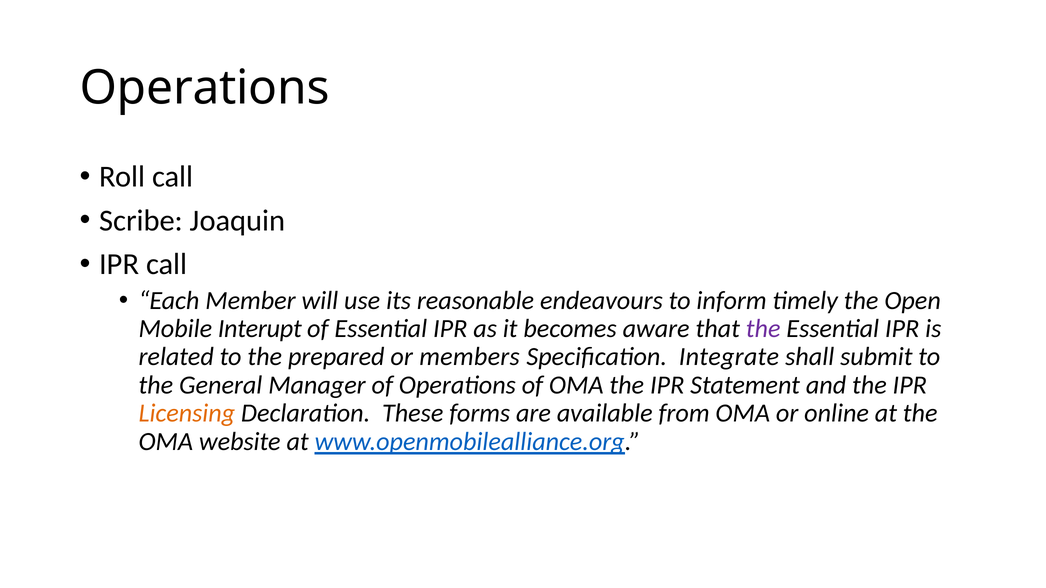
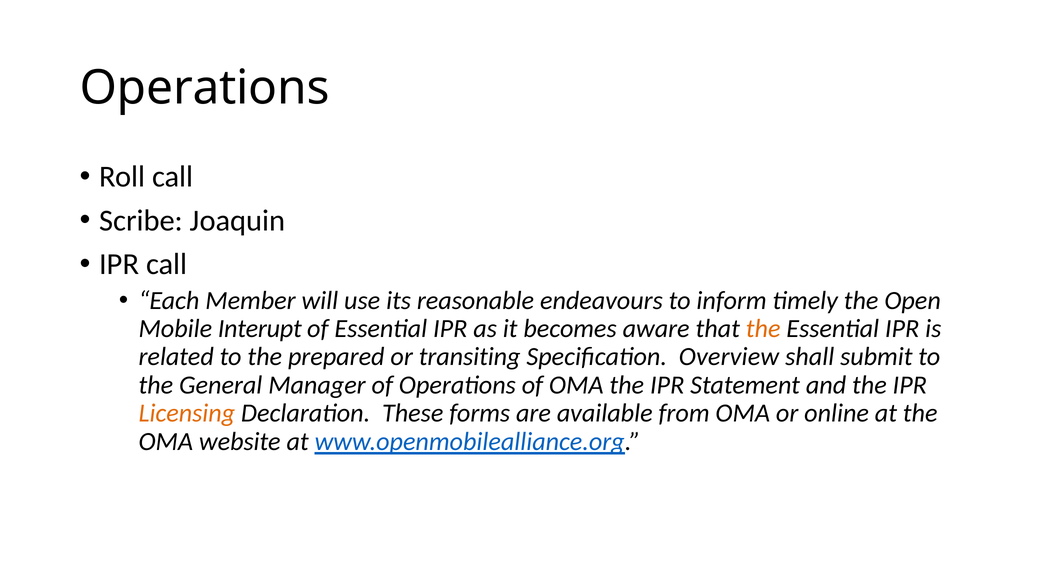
the at (763, 329) colour: purple -> orange
members: members -> transiting
Integrate: Integrate -> Overview
